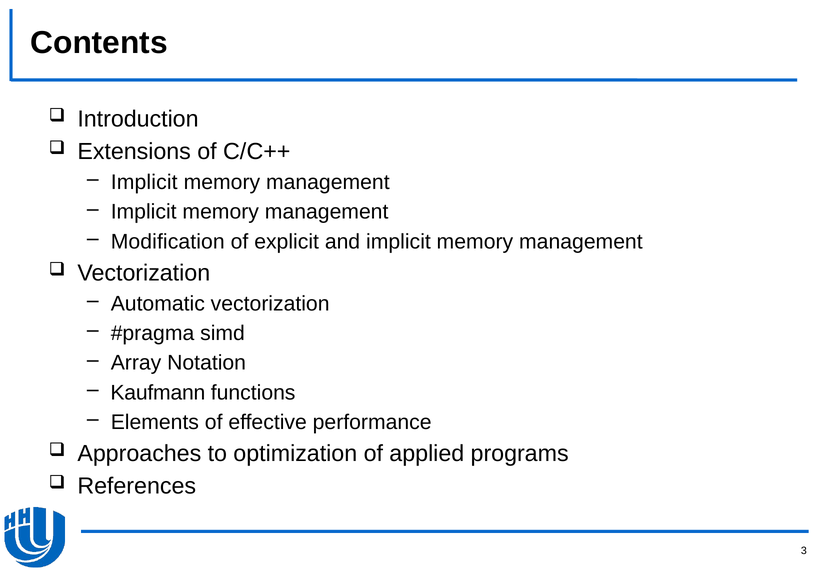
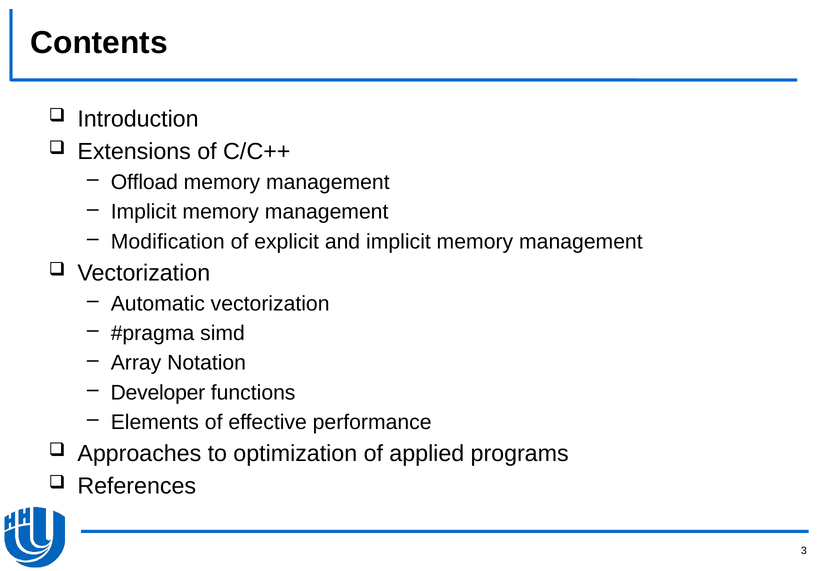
Implicit at (144, 182): Implicit -> Offload
Kaufmann: Kaufmann -> Developer
